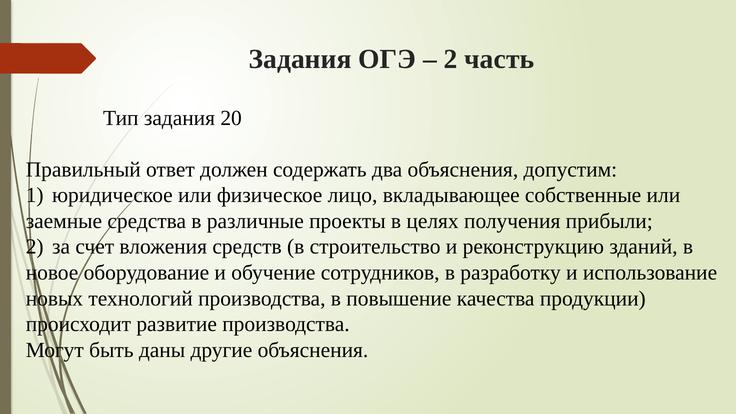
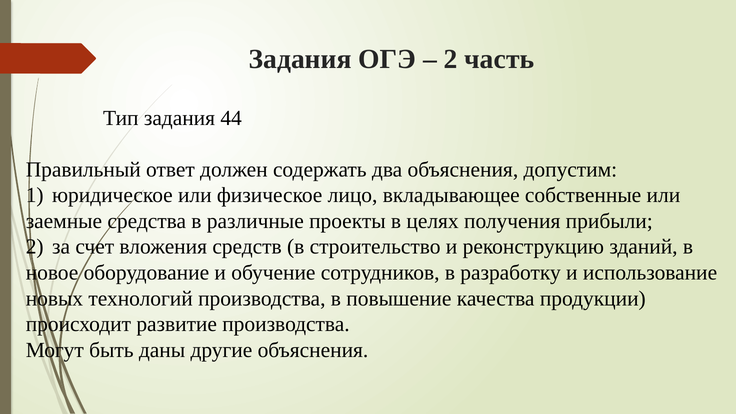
20: 20 -> 44
